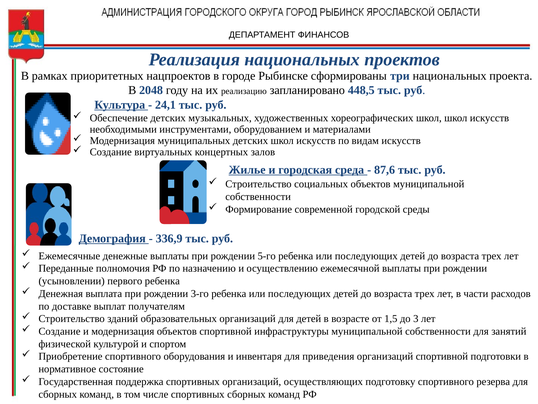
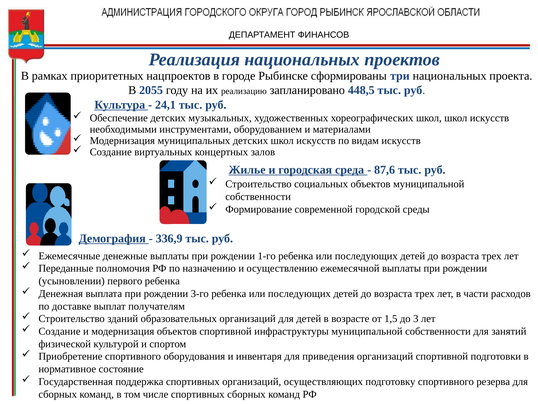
2048: 2048 -> 2055
5-го: 5-го -> 1-го
